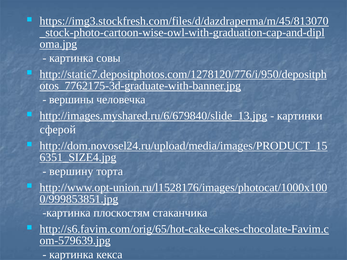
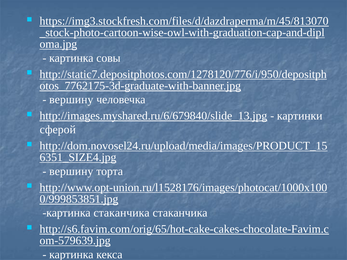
вершины at (71, 100): вершины -> вершину
картинка плоскостям: плоскостям -> стаканчика
